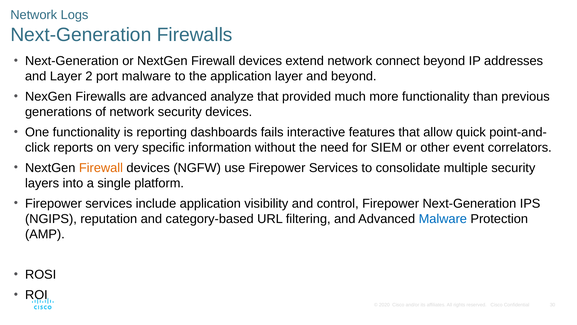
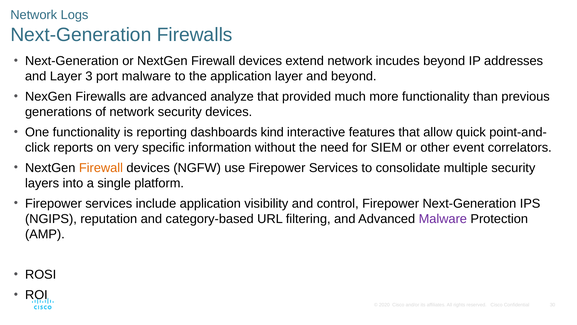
connect: connect -> incudes
2: 2 -> 3
fails: fails -> kind
Malware at (443, 219) colour: blue -> purple
